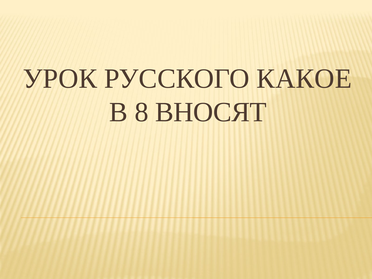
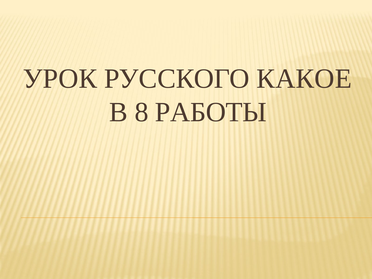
ВНОСЯТ: ВНОСЯТ -> РАБОТЫ
